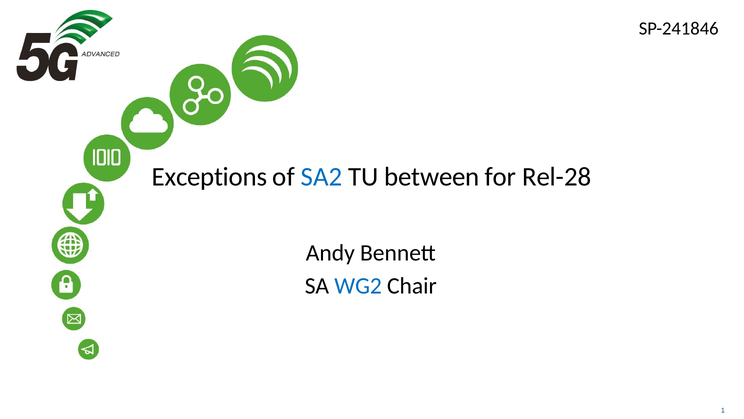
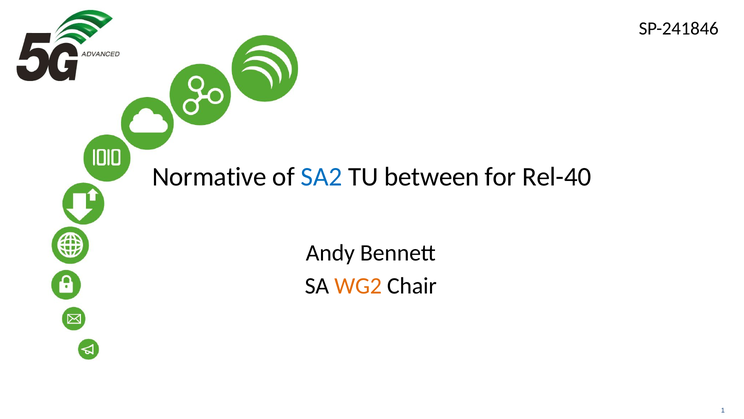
Exceptions: Exceptions -> Normative
Rel-28: Rel-28 -> Rel-40
WG2 colour: blue -> orange
